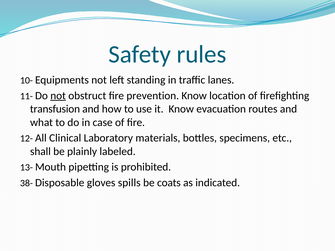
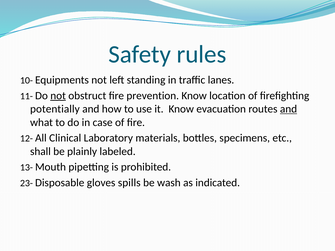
transfusion: transfusion -> potentially
and at (289, 109) underline: none -> present
38-: 38- -> 23-
coats: coats -> wash
